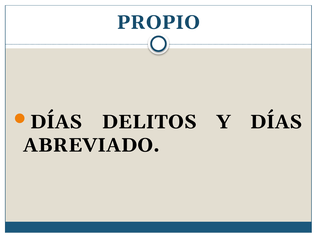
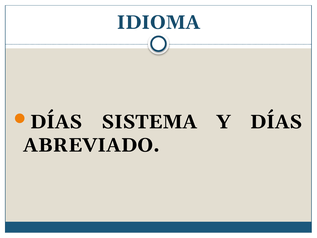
PROPIO: PROPIO -> IDIOMA
DELITOS: DELITOS -> SISTEMA
